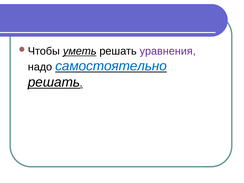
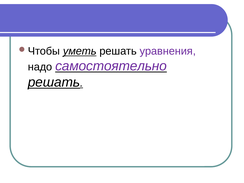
самостоятельно colour: blue -> purple
